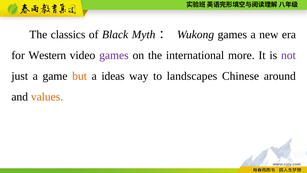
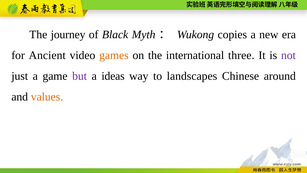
classics: classics -> journey
Wukong games: games -> copies
Western: Western -> Ancient
games at (114, 55) colour: purple -> orange
more: more -> three
but colour: orange -> purple
